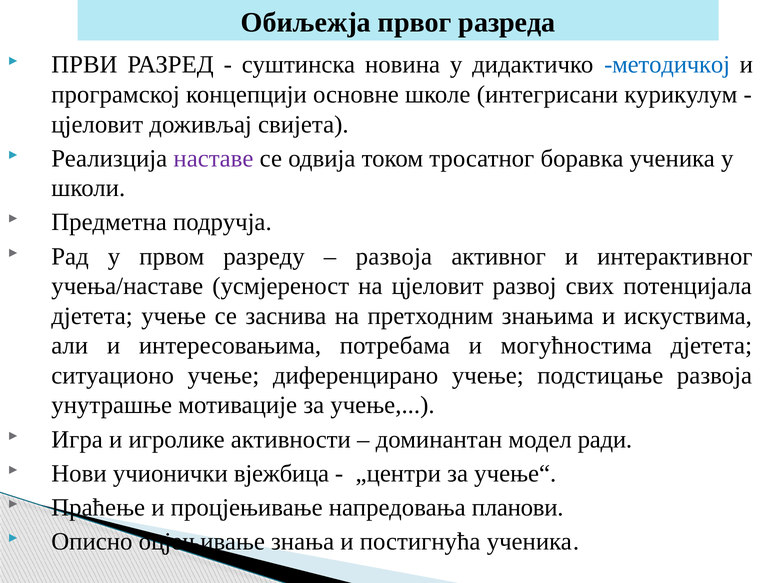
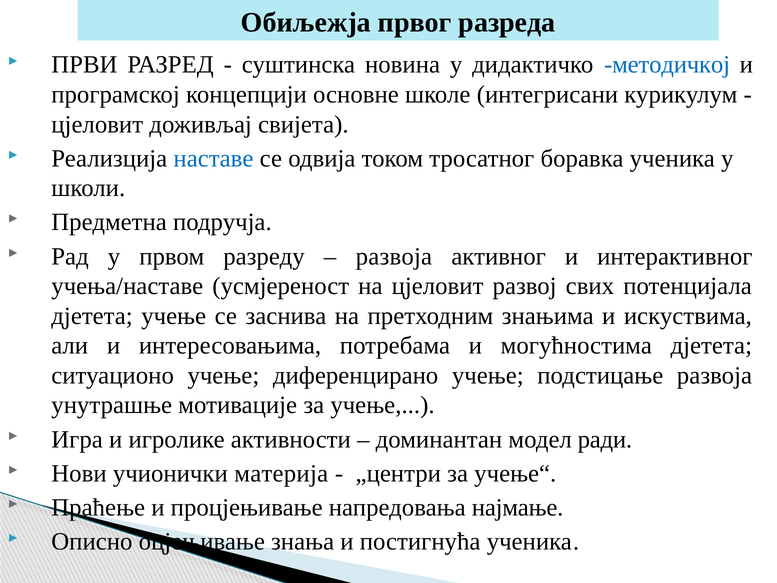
наставе colour: purple -> blue
вјежбица: вјежбица -> материја
планови: планови -> најмање
